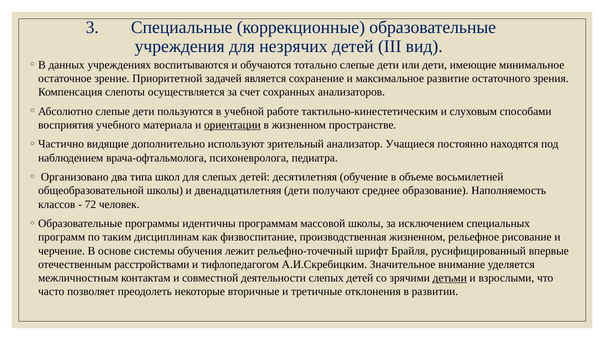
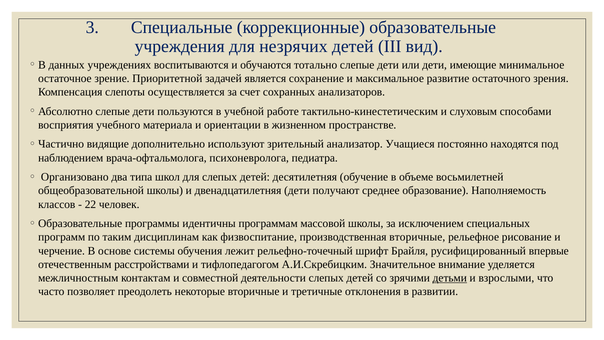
ориентации underline: present -> none
72: 72 -> 22
производственная жизненном: жизненном -> вторичные
